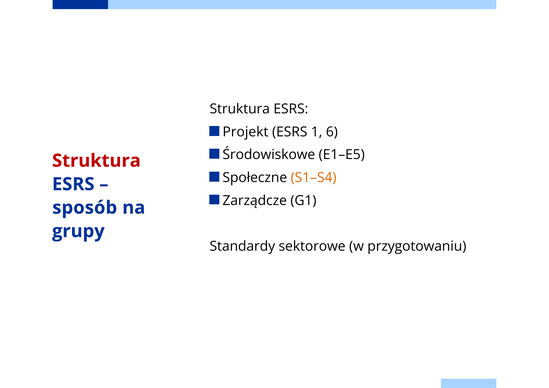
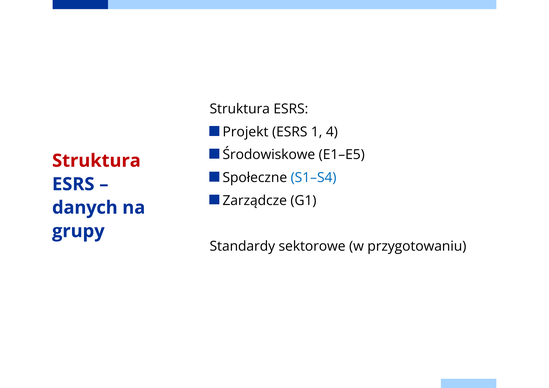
6: 6 -> 4
S1–S4 colour: orange -> blue
sposób: sposób -> danych
